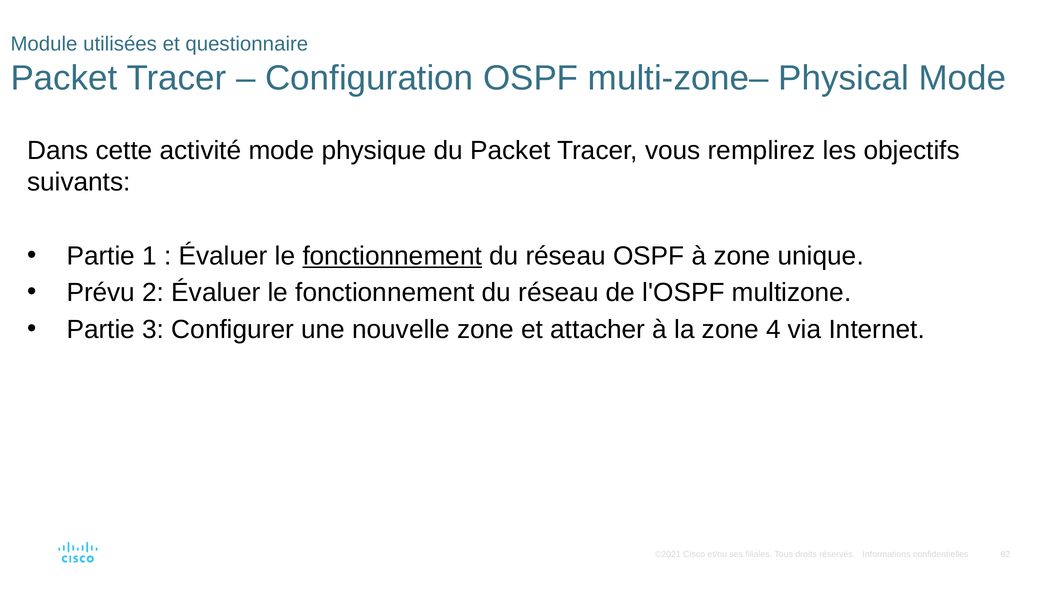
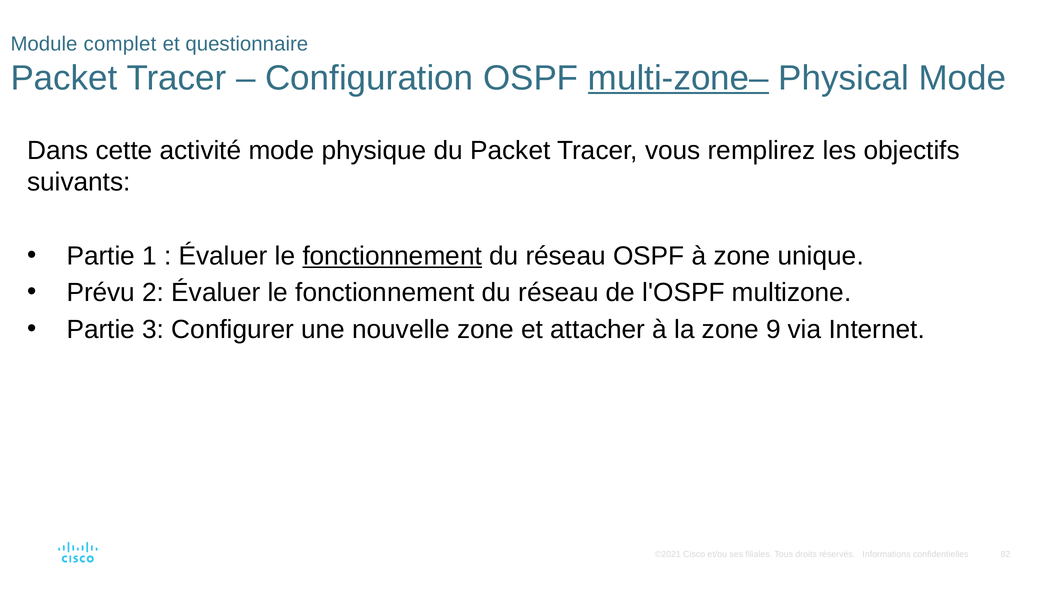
utilisées: utilisées -> complet
multi-zone– underline: none -> present
4: 4 -> 9
